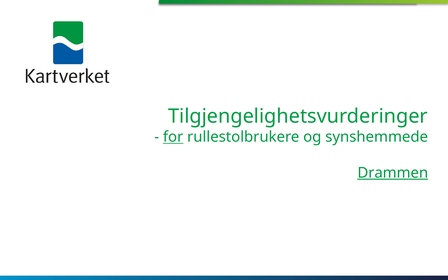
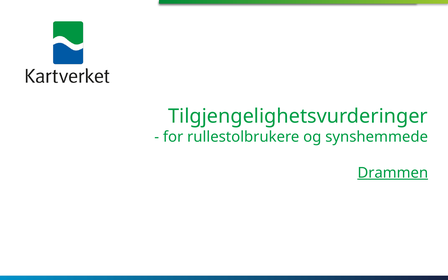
for underline: present -> none
